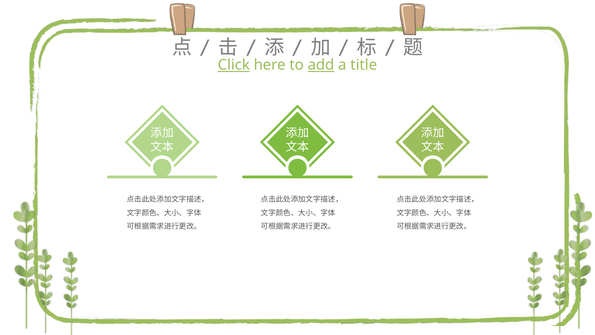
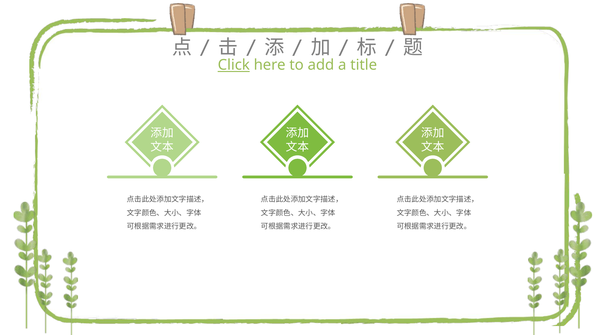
add underline: present -> none
